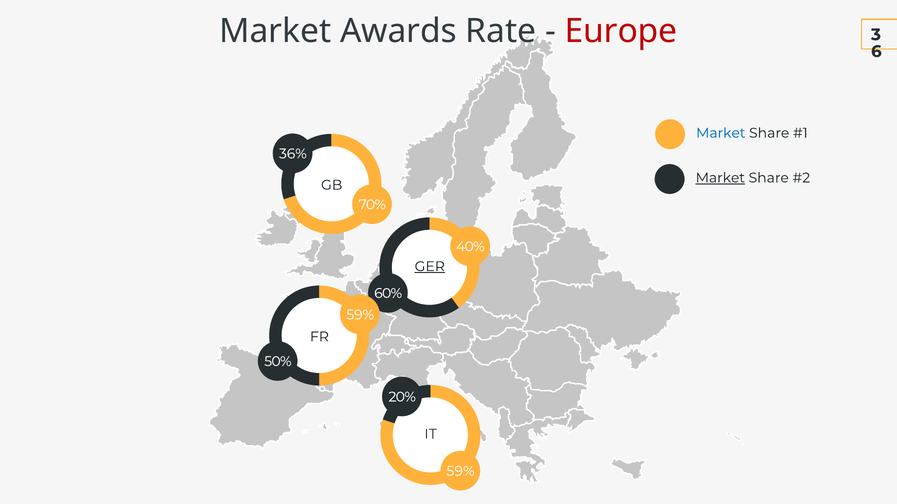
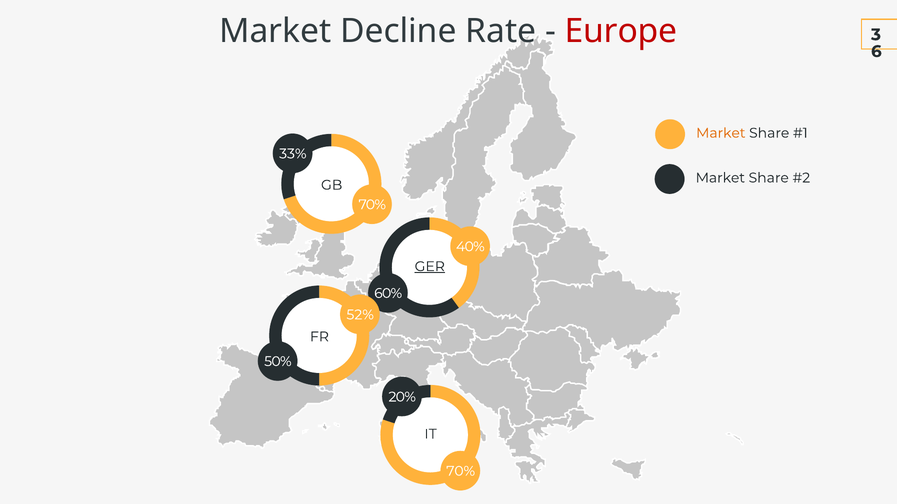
Awards: Awards -> Decline
Market at (721, 133) colour: blue -> orange
36%: 36% -> 33%
Market at (720, 178) underline: present -> none
59% at (360, 315): 59% -> 52%
59% at (461, 472): 59% -> 70%
